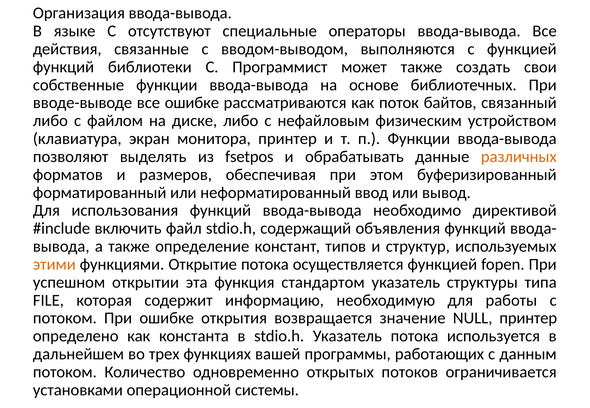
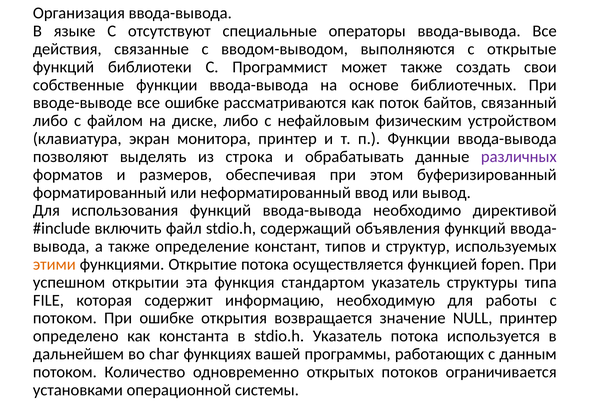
с функцией: функцией -> открытые
fsetpos: fsetpos -> строка
различных colour: orange -> purple
трех: трех -> char
